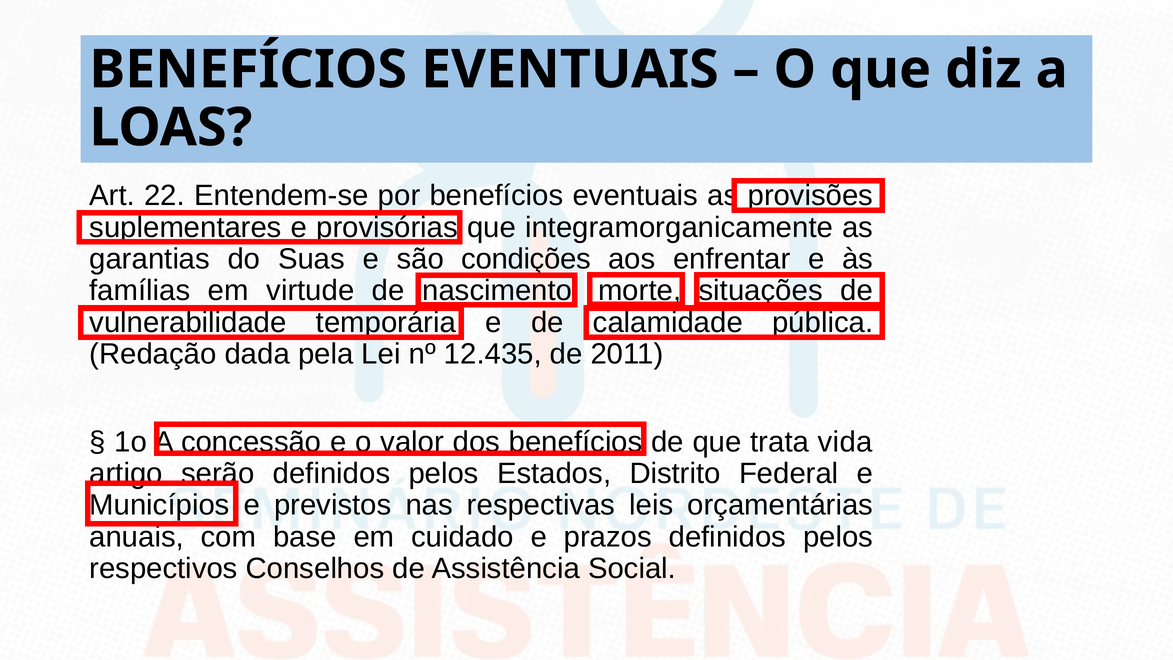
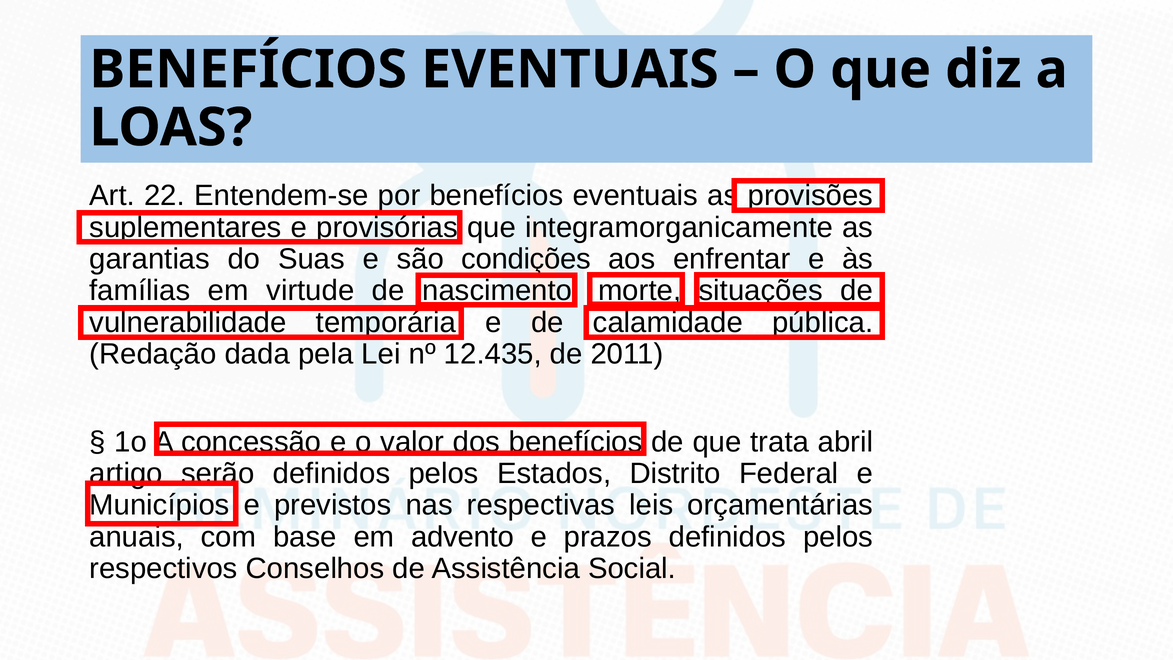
vida: vida -> abril
cuidado: cuidado -> advento
